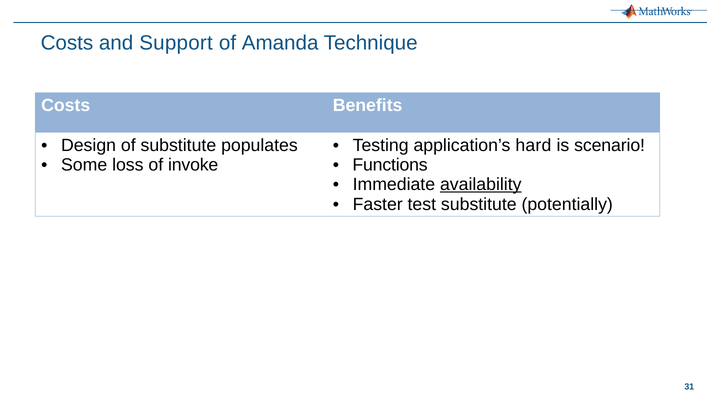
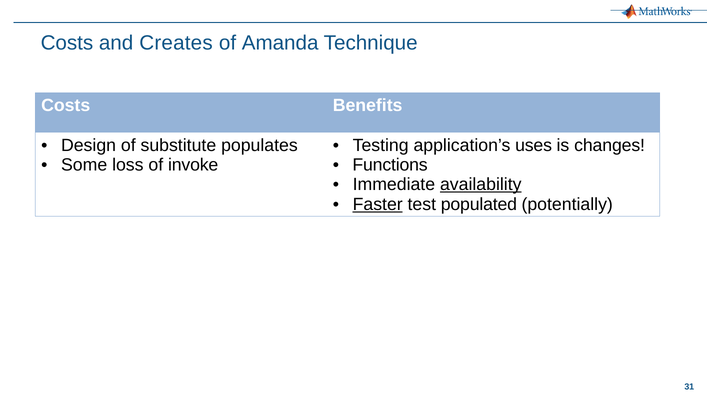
Support: Support -> Creates
hard: hard -> uses
scenario: scenario -> changes
Faster underline: none -> present
test substitute: substitute -> populated
